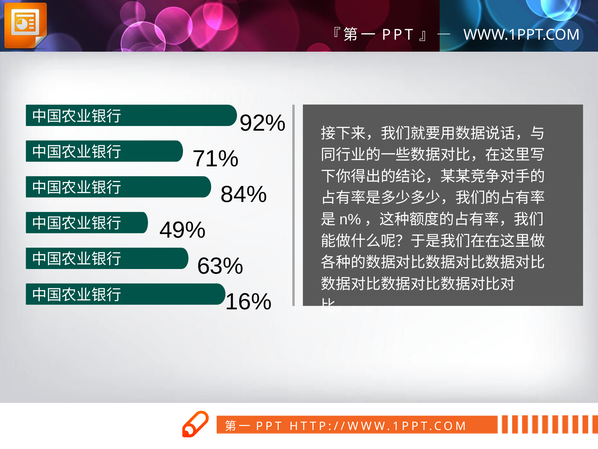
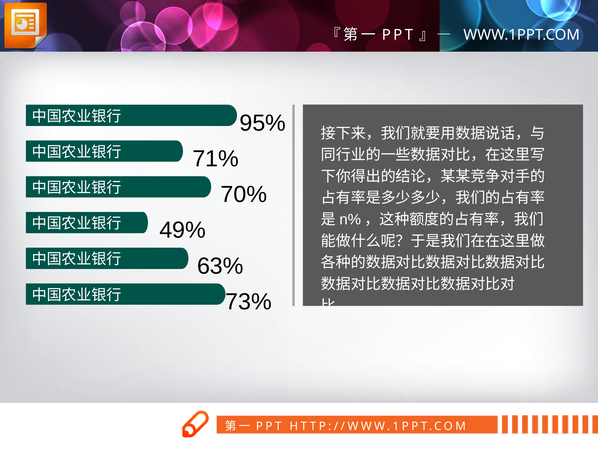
92%: 92% -> 95%
84%: 84% -> 70%
16%: 16% -> 73%
